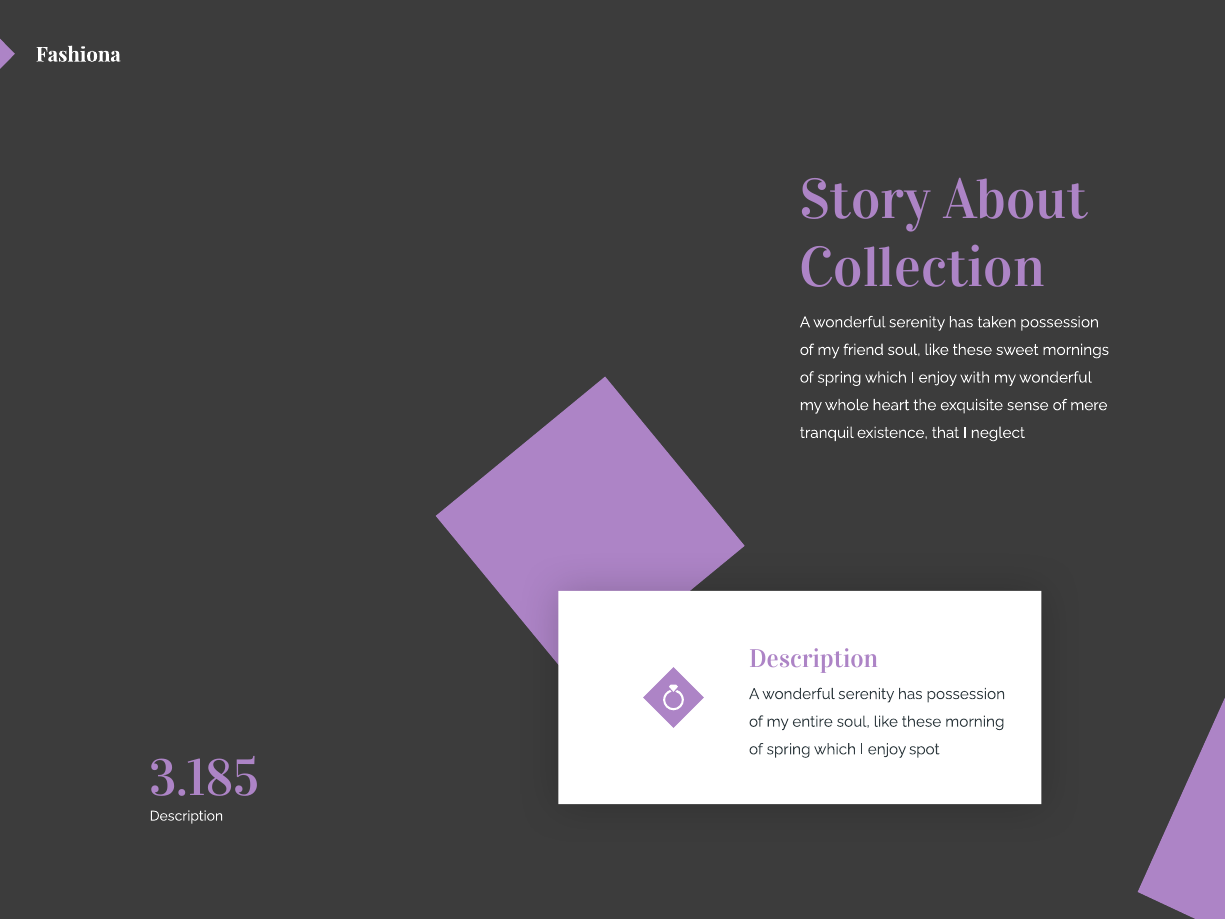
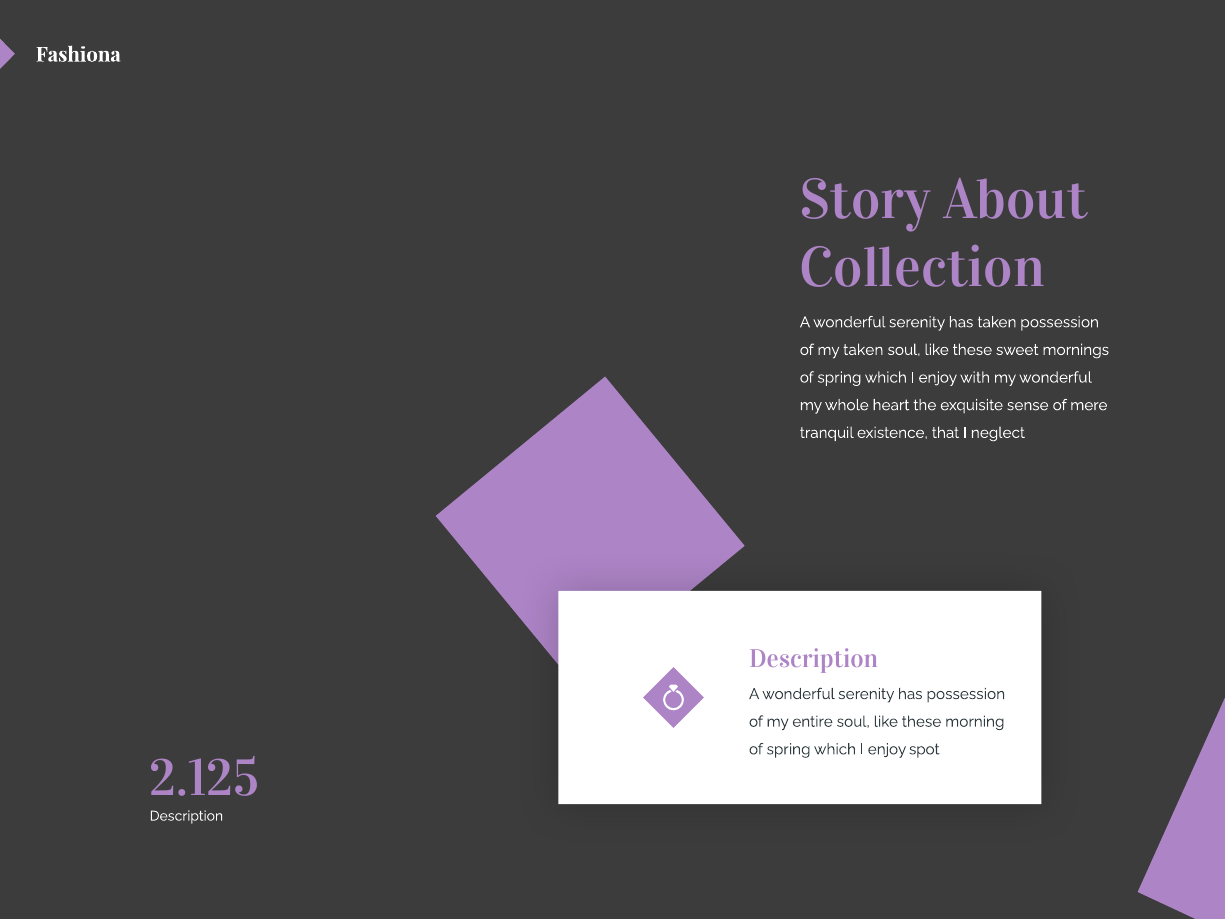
my friend: friend -> taken
3.185: 3.185 -> 2.125
